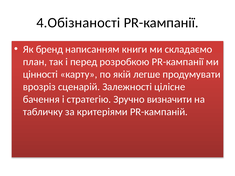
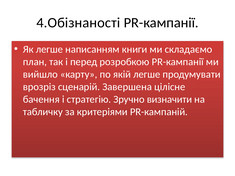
Як бренд: бренд -> легше
цінності: цінності -> вийшло
Залежності: Залежності -> Завершена
